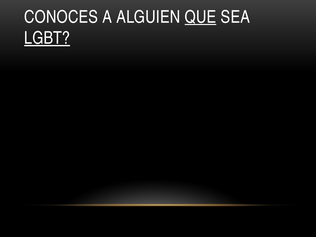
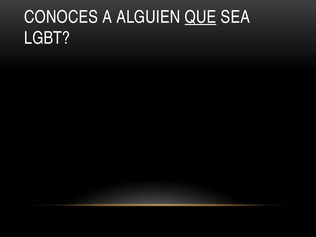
LGBT underline: present -> none
